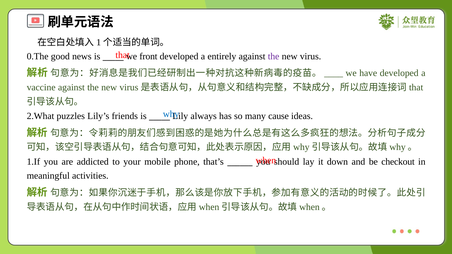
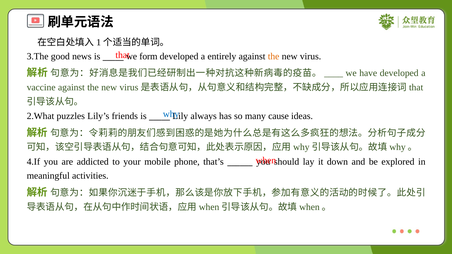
0.The: 0.The -> 3.The
front: front -> form
the at (274, 56) colour: purple -> orange
1.If: 1.If -> 4.If
checkout: checkout -> explored
